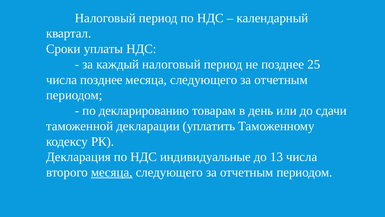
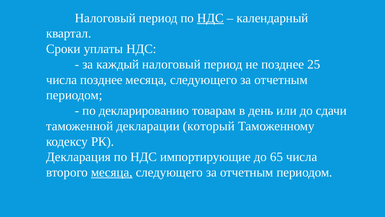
НДС at (210, 18) underline: none -> present
уплатить: уплатить -> который
индивидуальные: индивидуальные -> импортирующие
13: 13 -> 65
